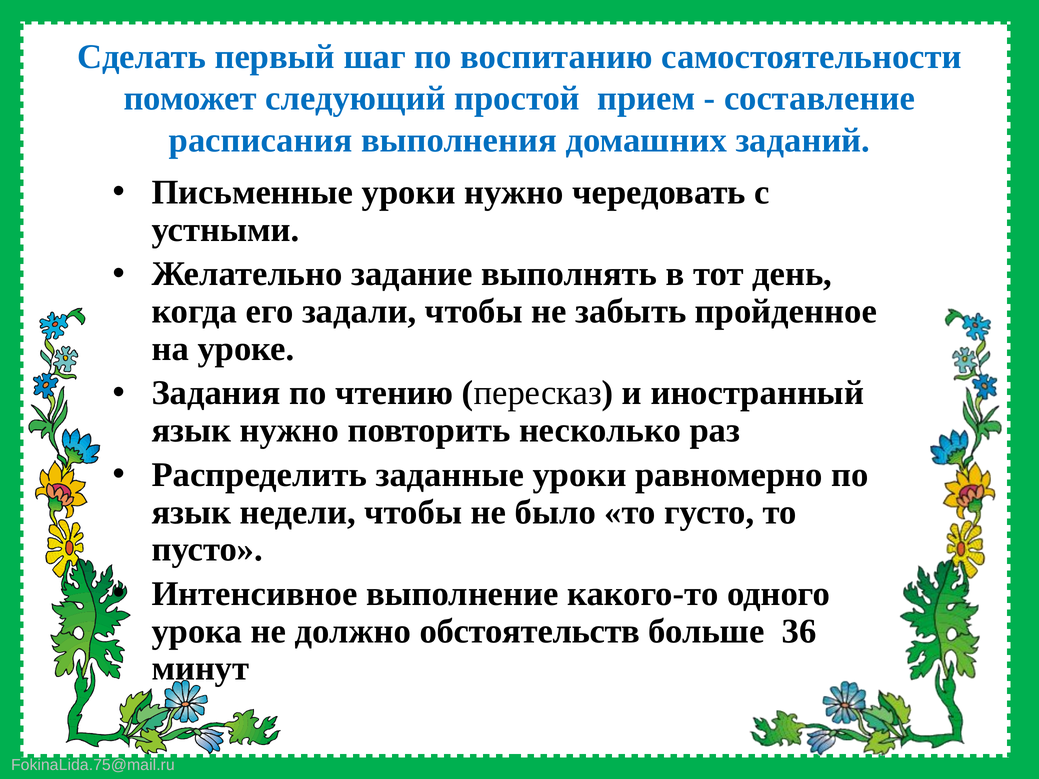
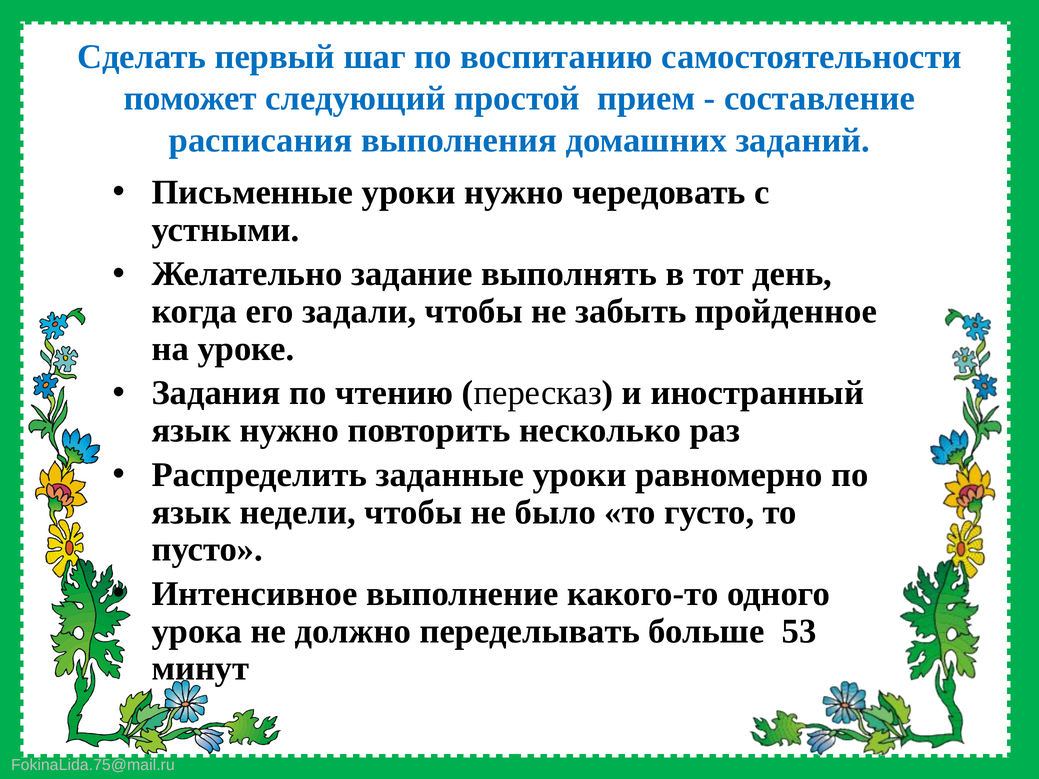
обстоятельств: обстоятельств -> переделывать
36: 36 -> 53
